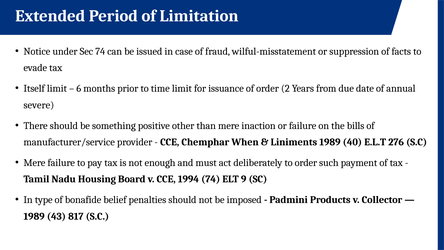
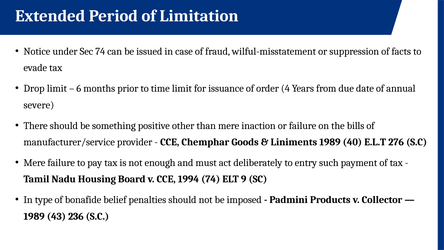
Itself: Itself -> Drop
2: 2 -> 4
When: When -> Goods
to order: order -> entry
817: 817 -> 236
